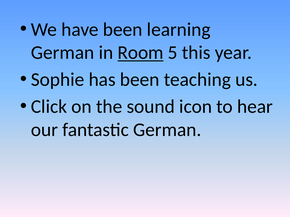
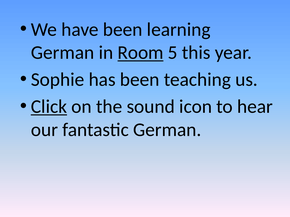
Click underline: none -> present
